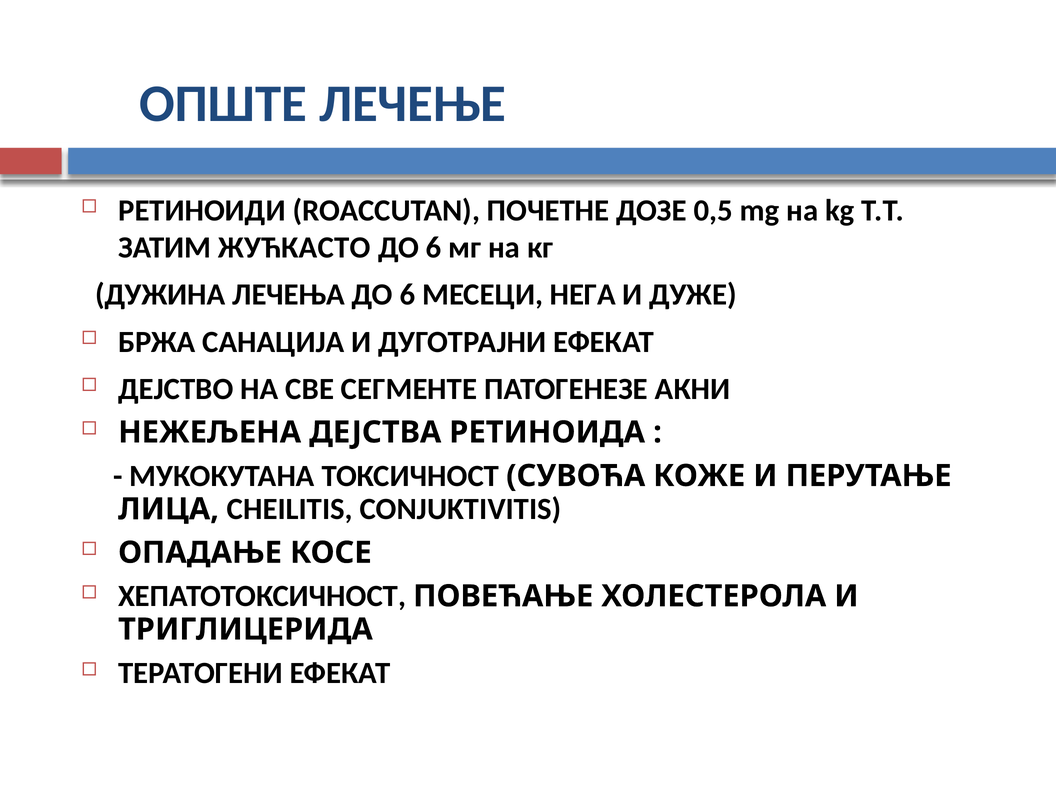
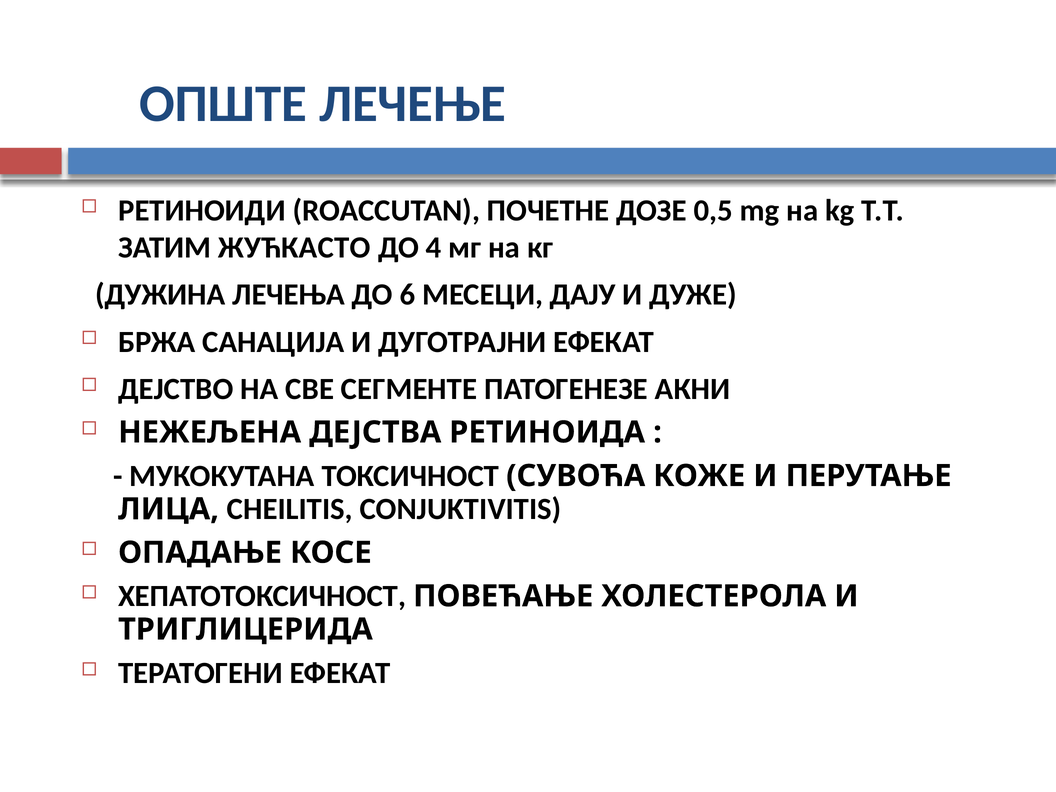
6 at (434, 248): 6 -> 4
НЕГА: НЕГА -> ДАЈУ
